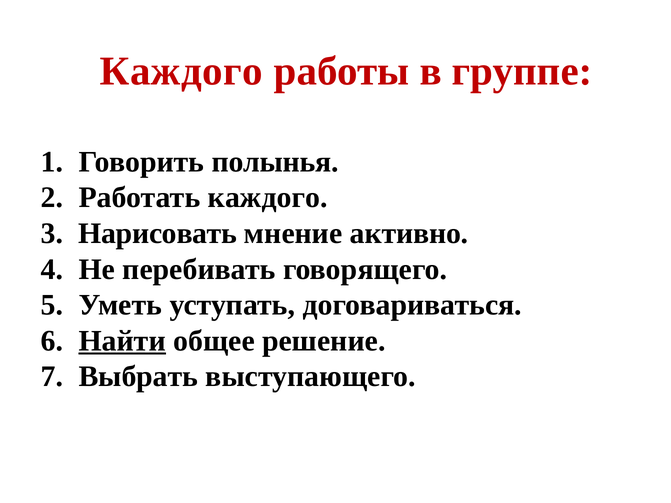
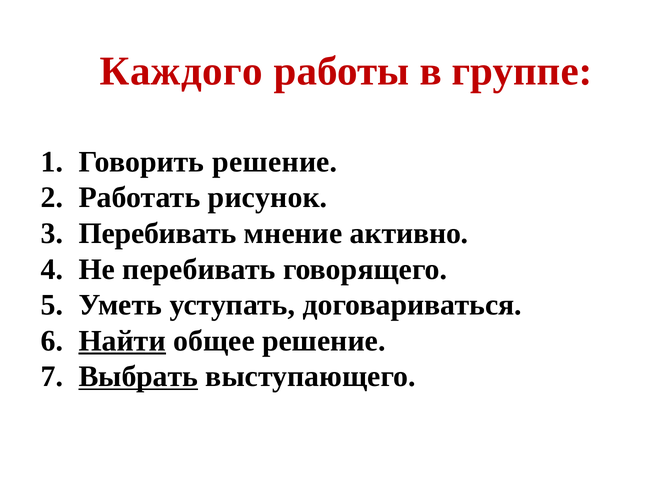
Говорить полынья: полынья -> решение
Работать каждого: каждого -> рисунок
Нарисовать at (158, 234): Нарисовать -> Перебивать
Выбрать underline: none -> present
